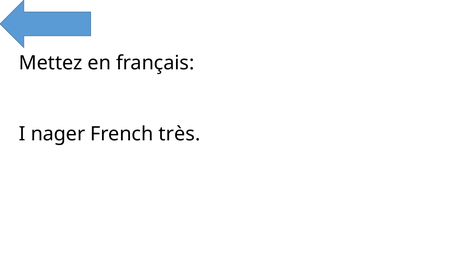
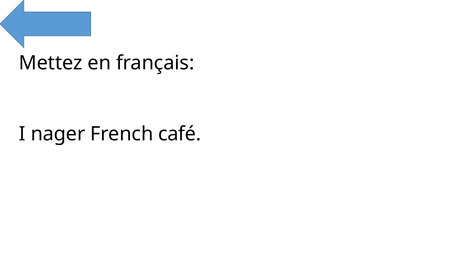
très: très -> café
